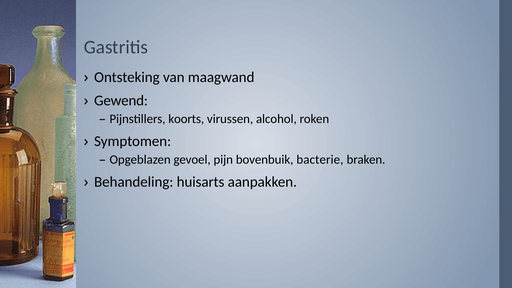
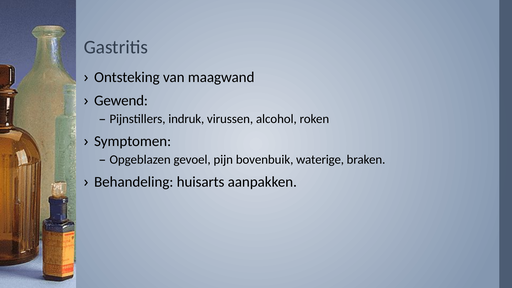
koorts: koorts -> indruk
bacterie: bacterie -> waterige
